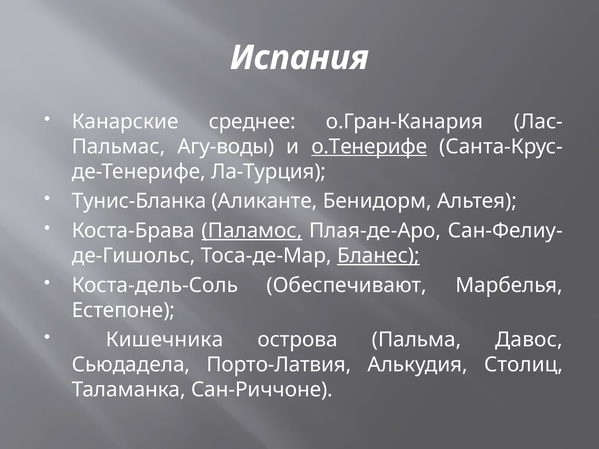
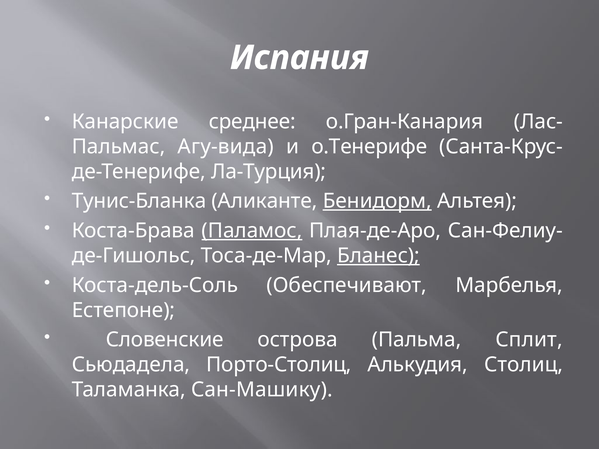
Агу-воды: Агу-воды -> Агу-вида
о.Тенерифе underline: present -> none
Бенидорм underline: none -> present
Кишечника: Кишечника -> Словенские
Давос: Давос -> Сплит
Порто-Латвия: Порто-Латвия -> Порто-Столиц
Сан-Риччоне: Сан-Риччоне -> Сан-Машику
